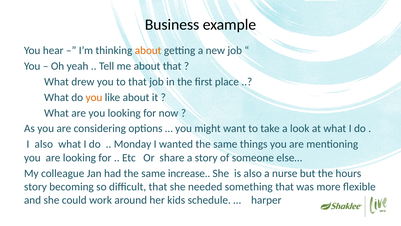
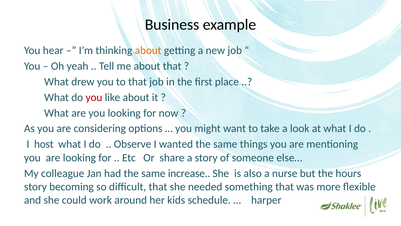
you at (94, 97) colour: orange -> red
I also: also -> host
Monday: Monday -> Observe
